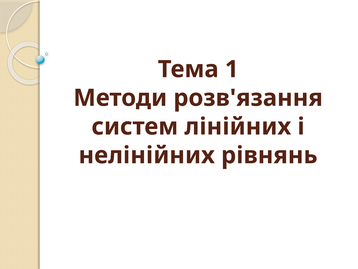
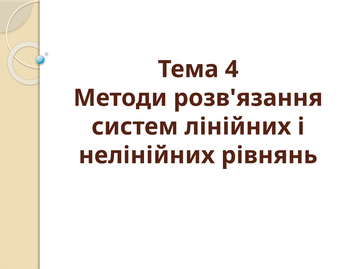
1: 1 -> 4
